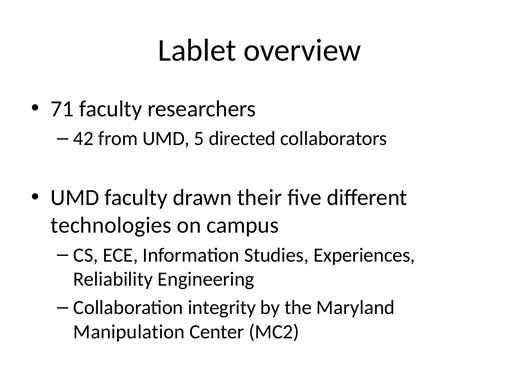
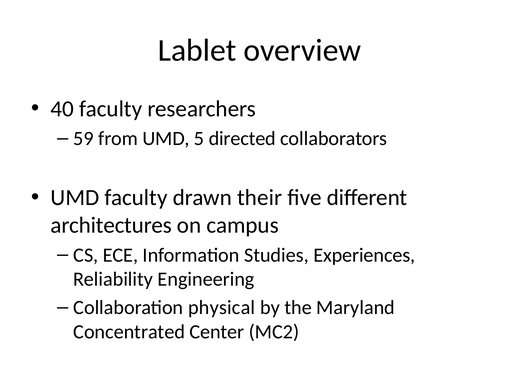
71: 71 -> 40
42: 42 -> 59
technologies: technologies -> architectures
integrity: integrity -> physical
Manipulation: Manipulation -> Concentrated
